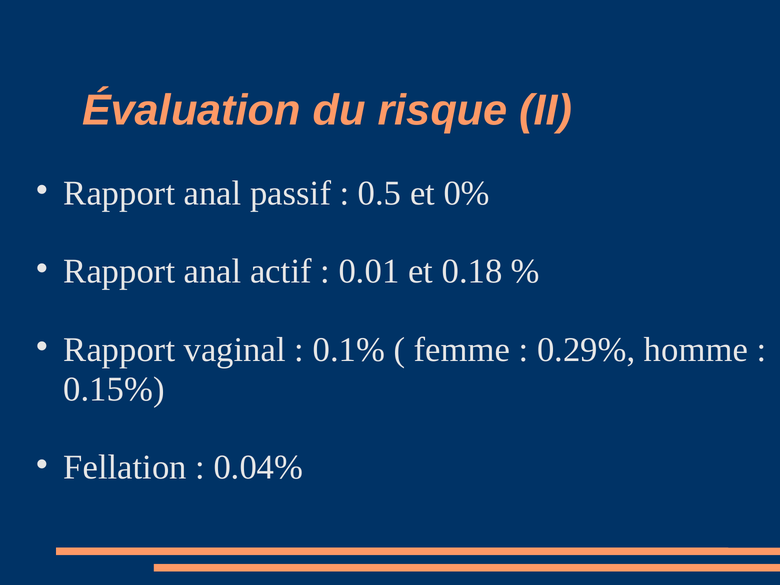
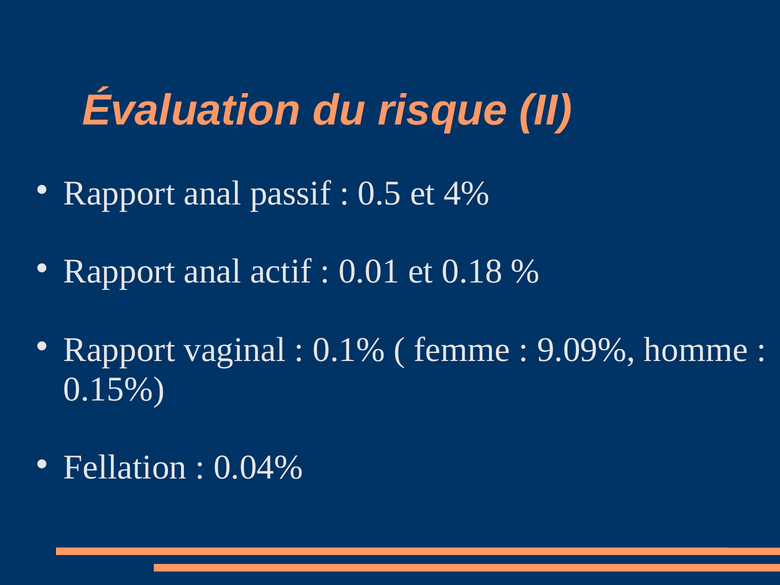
0%: 0% -> 4%
0.29%: 0.29% -> 9.09%
